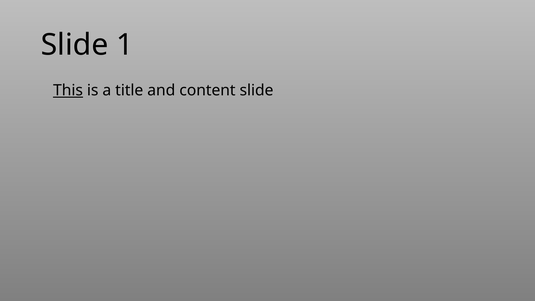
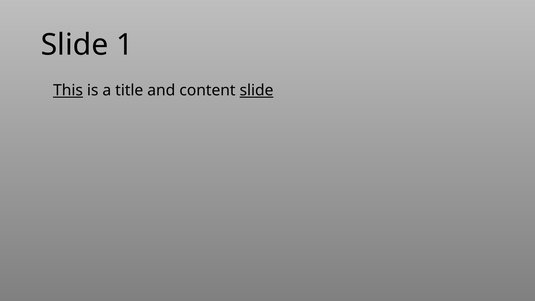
slide at (257, 90) underline: none -> present
